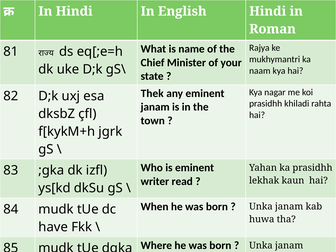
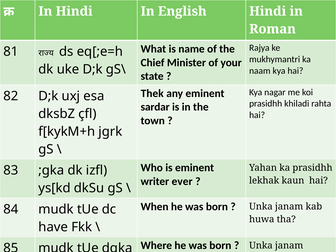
janam at (155, 107): janam -> sardar
read: read -> ever
